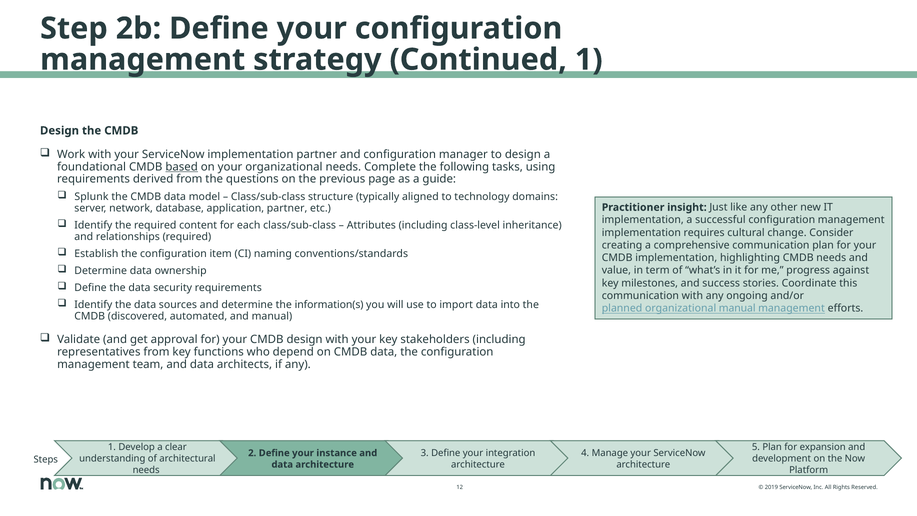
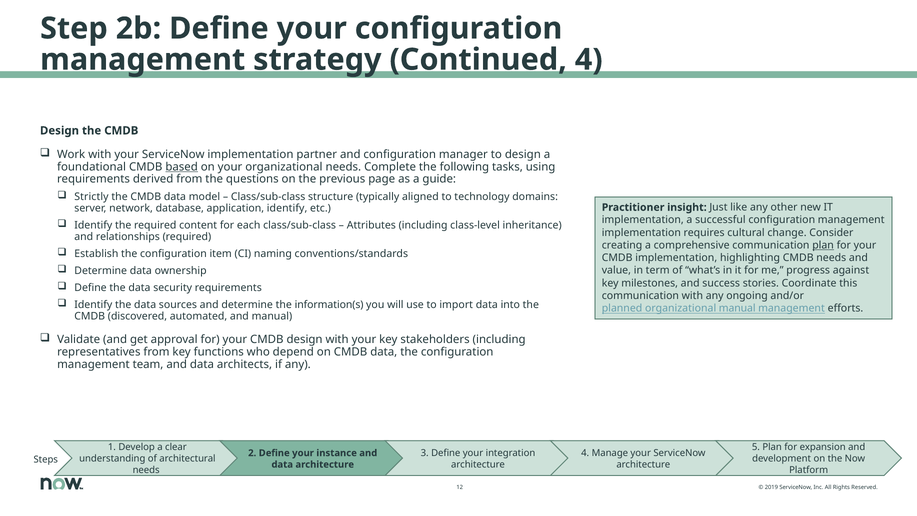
Continued 1: 1 -> 4
Splunk: Splunk -> Strictly
application partner: partner -> identify
plan at (823, 245) underline: none -> present
